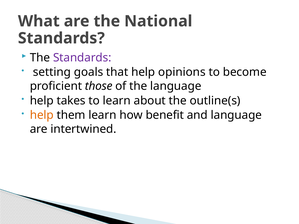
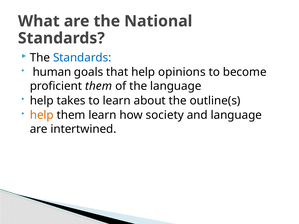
Standards at (82, 58) colour: purple -> blue
setting: setting -> human
proficient those: those -> them
benefit: benefit -> society
